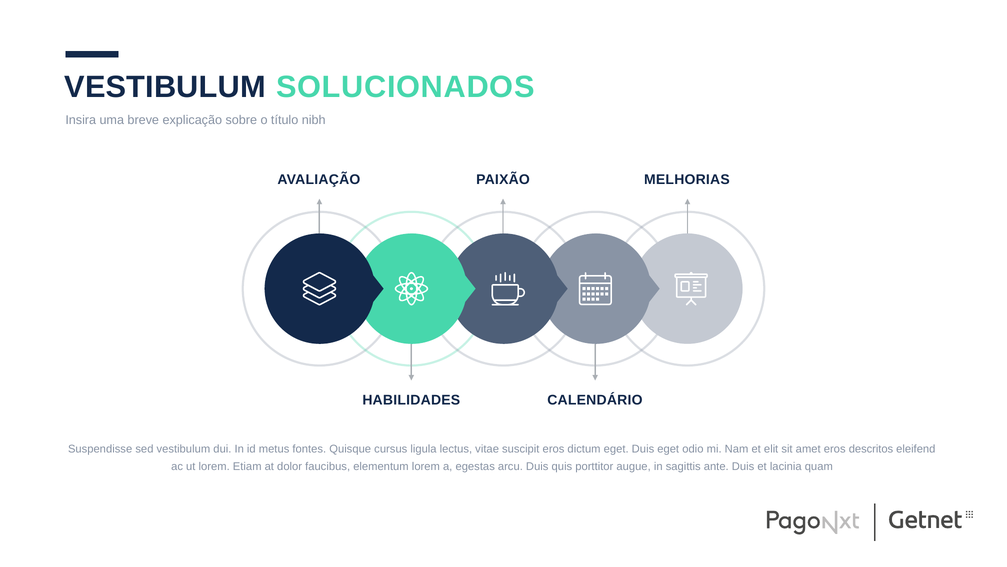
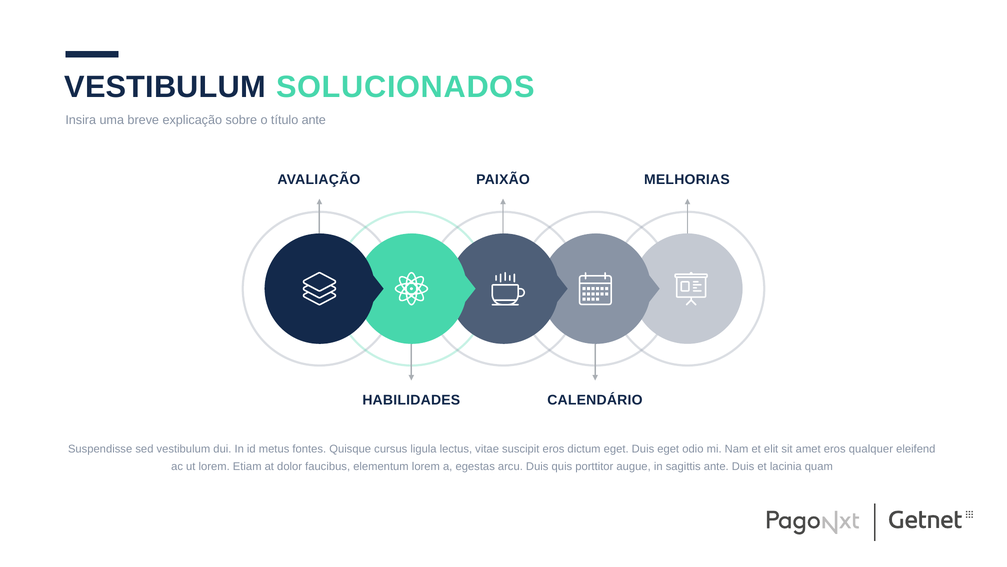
título nibh: nibh -> ante
descritos: descritos -> qualquer
